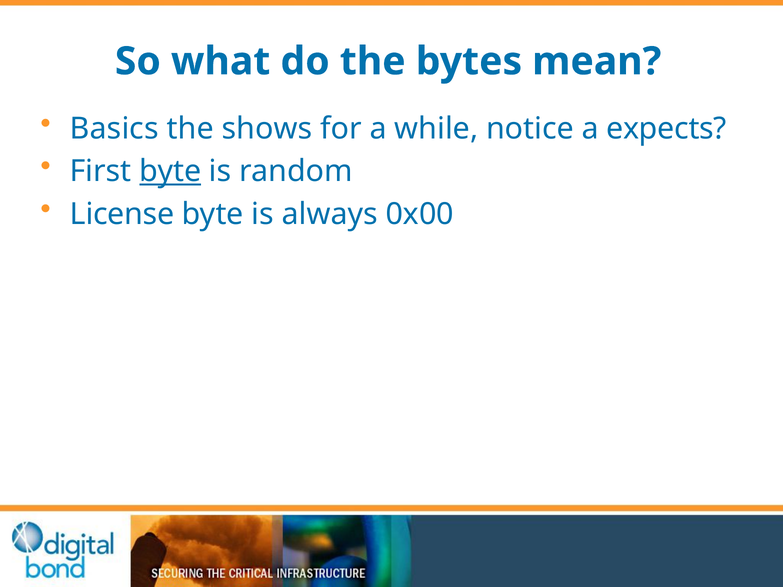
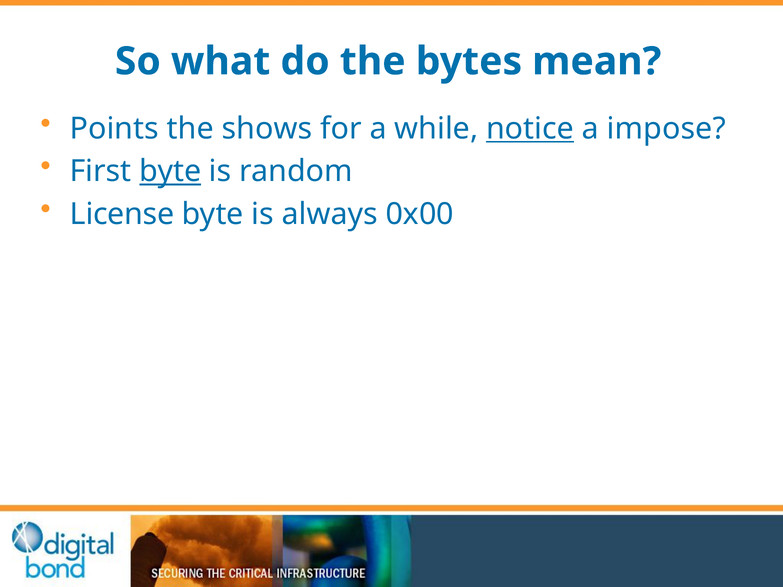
Basics: Basics -> Points
notice underline: none -> present
expects: expects -> impose
